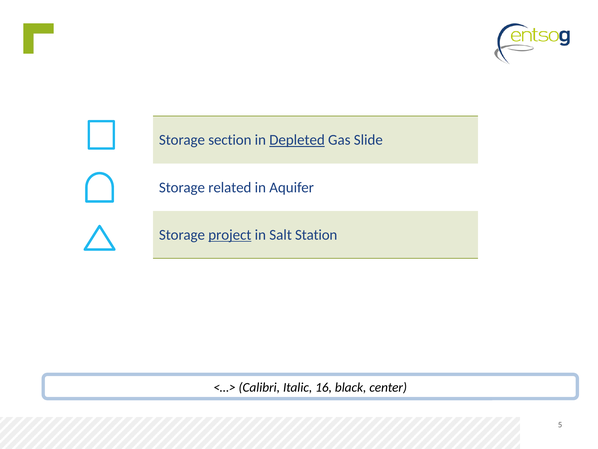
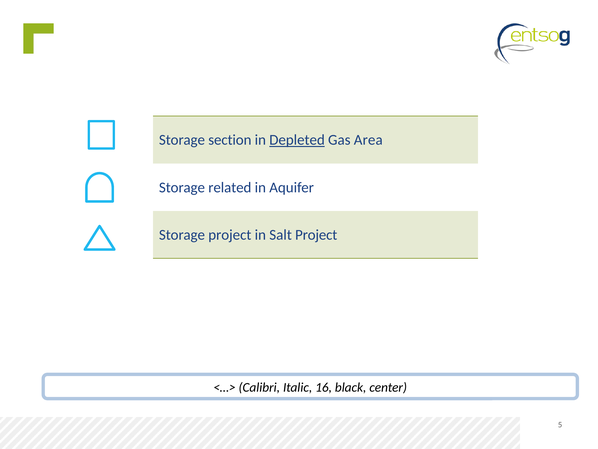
Slide: Slide -> Area
project at (230, 235) underline: present -> none
Salt Station: Station -> Project
